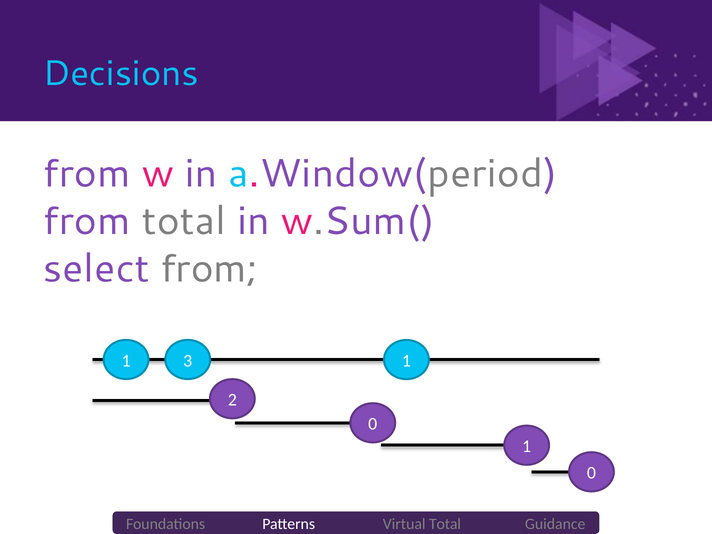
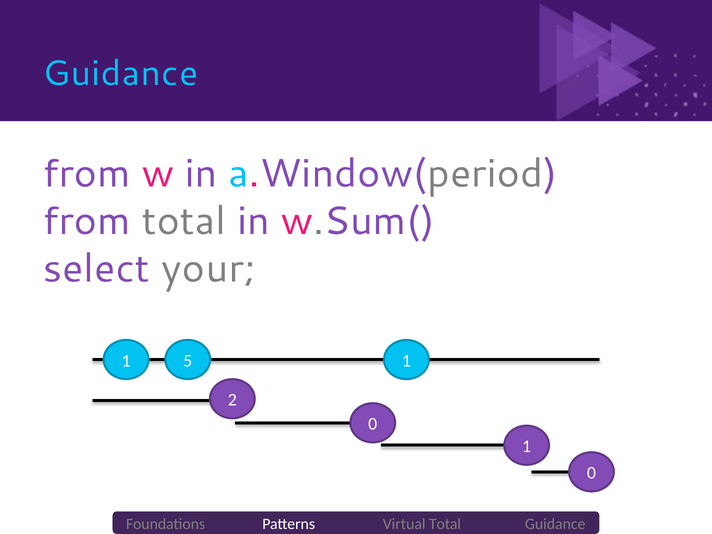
Decisions at (121, 74): Decisions -> Guidance
select from: from -> your
3: 3 -> 5
